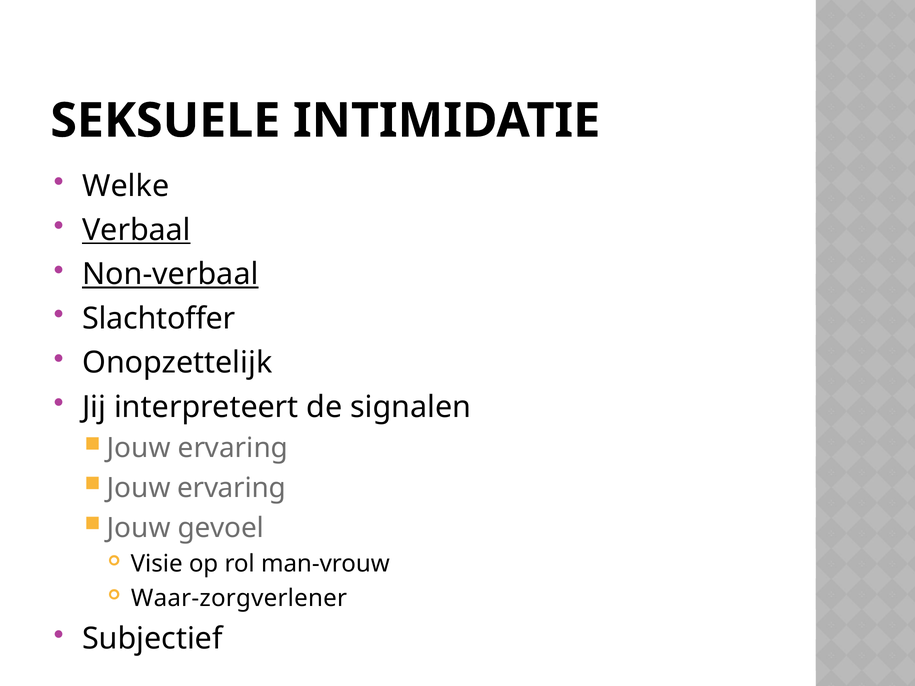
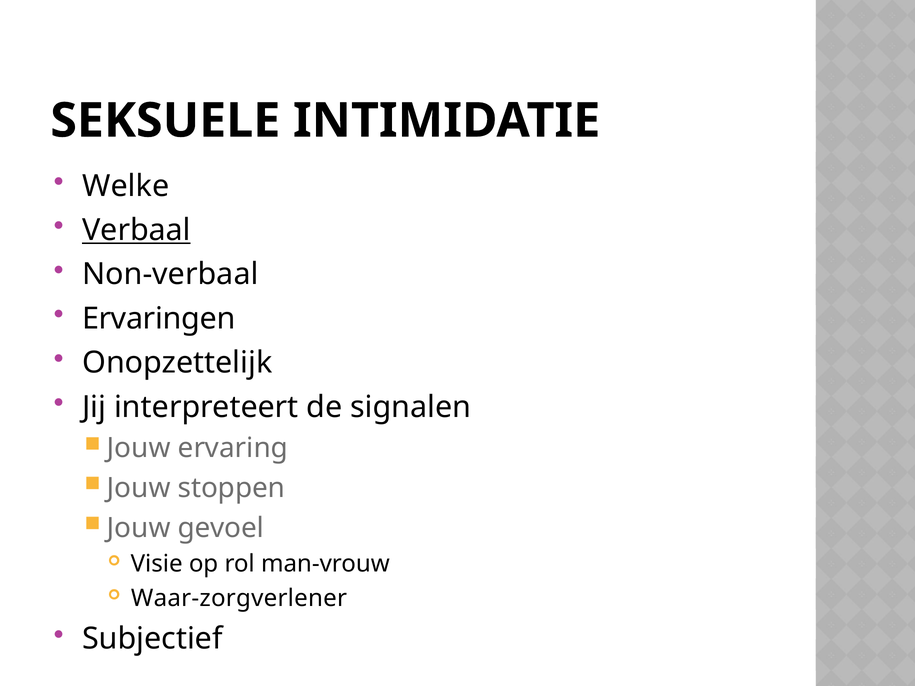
Non-verbaal underline: present -> none
Slachtoffer: Slachtoffer -> Ervaringen
ervaring at (232, 488): ervaring -> stoppen
